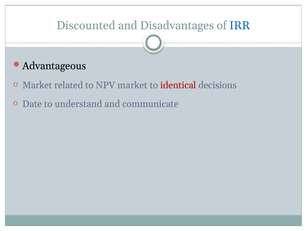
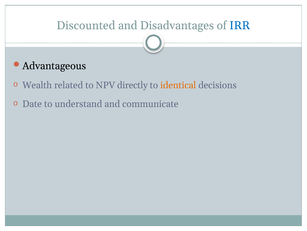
Market at (37, 85): Market -> Wealth
NPV market: market -> directly
identical colour: red -> orange
